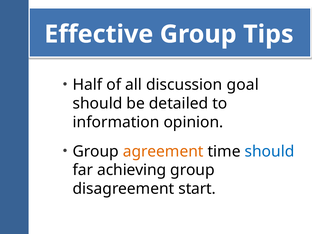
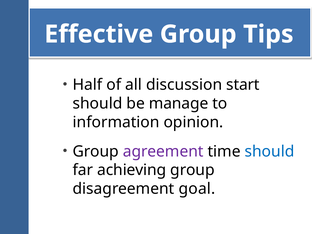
goal: goal -> start
detailed: detailed -> manage
agreement colour: orange -> purple
start: start -> goal
